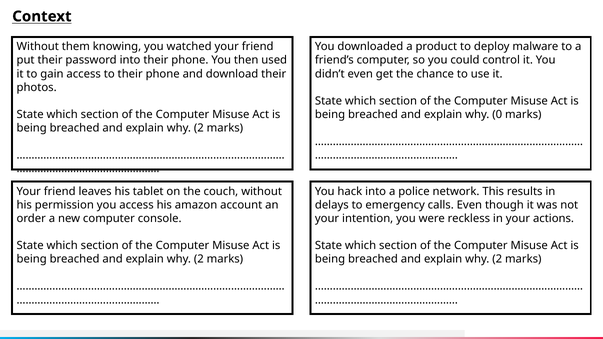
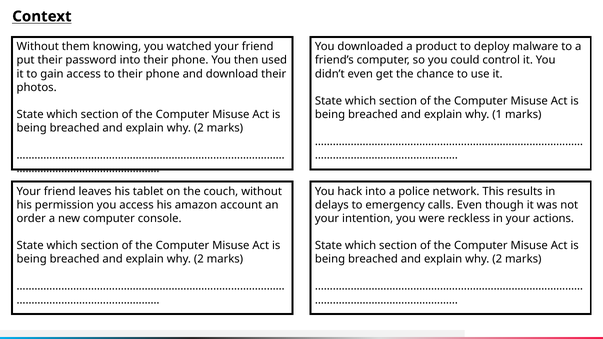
0: 0 -> 1
